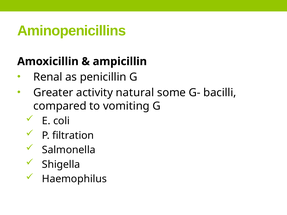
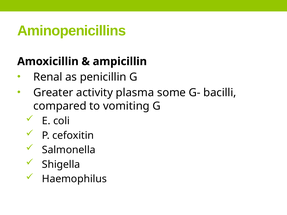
natural: natural -> plasma
filtration: filtration -> cefoxitin
